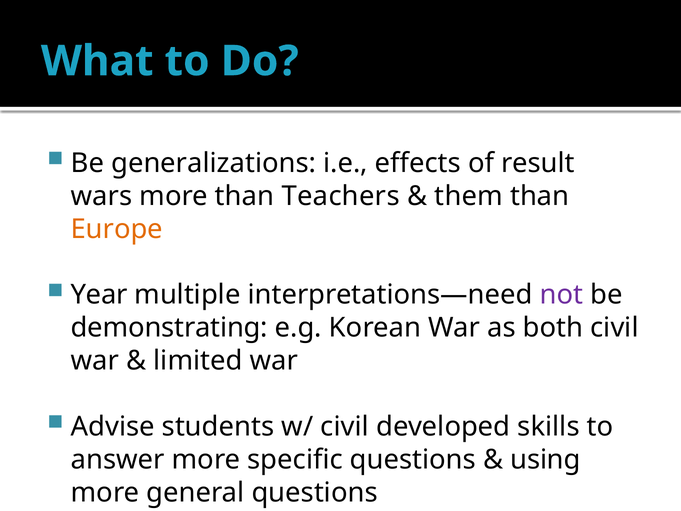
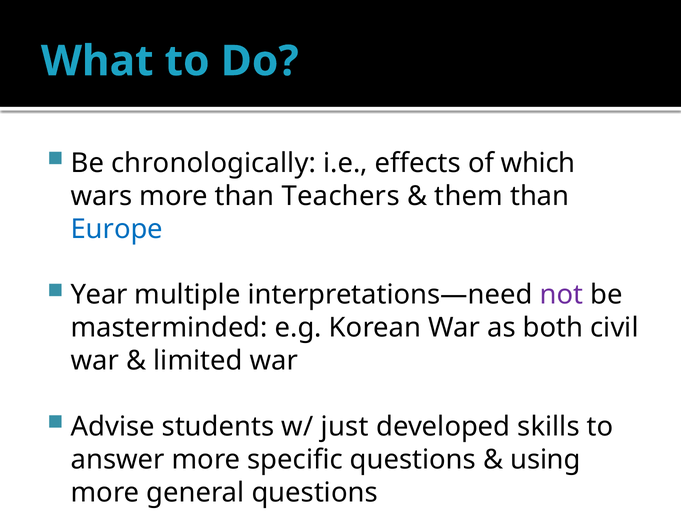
generalizations: generalizations -> chronologically
result: result -> which
Europe colour: orange -> blue
demonstrating: demonstrating -> masterminded
w/ civil: civil -> just
